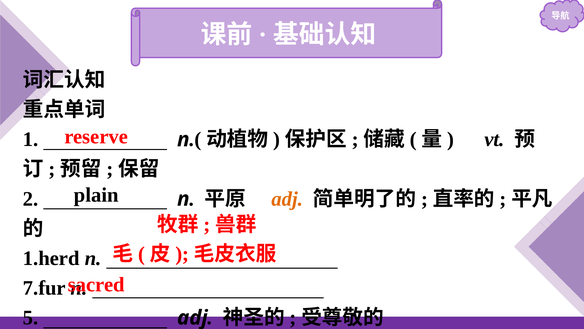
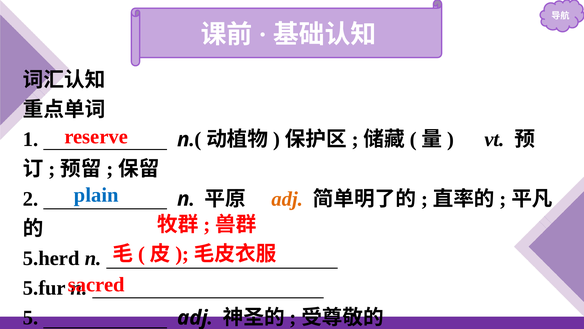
plain colour: black -> blue
1.herd: 1.herd -> 5.herd
7.fur: 7.fur -> 5.fur
